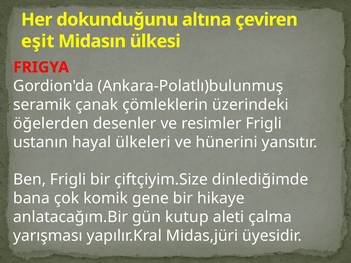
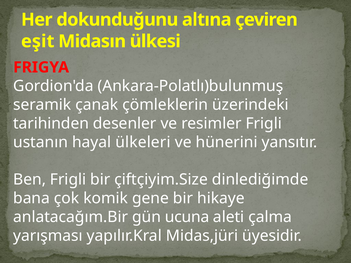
öğelerden: öğelerden -> tarihinden
kutup: kutup -> ucuna
